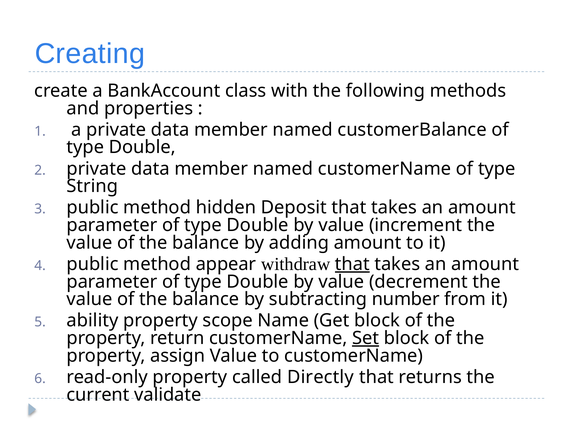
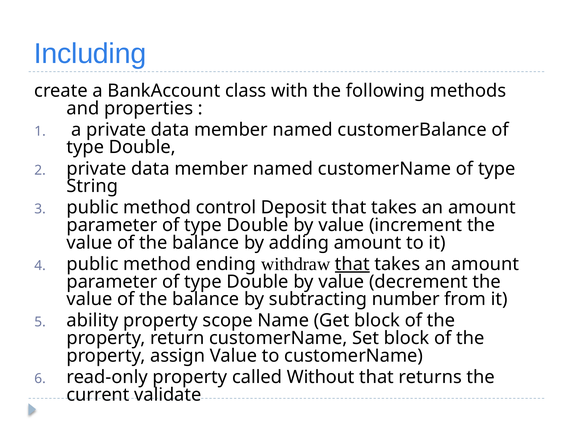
Creating: Creating -> Including
hidden: hidden -> control
appear: appear -> ending
Set underline: present -> none
Directly: Directly -> Without
